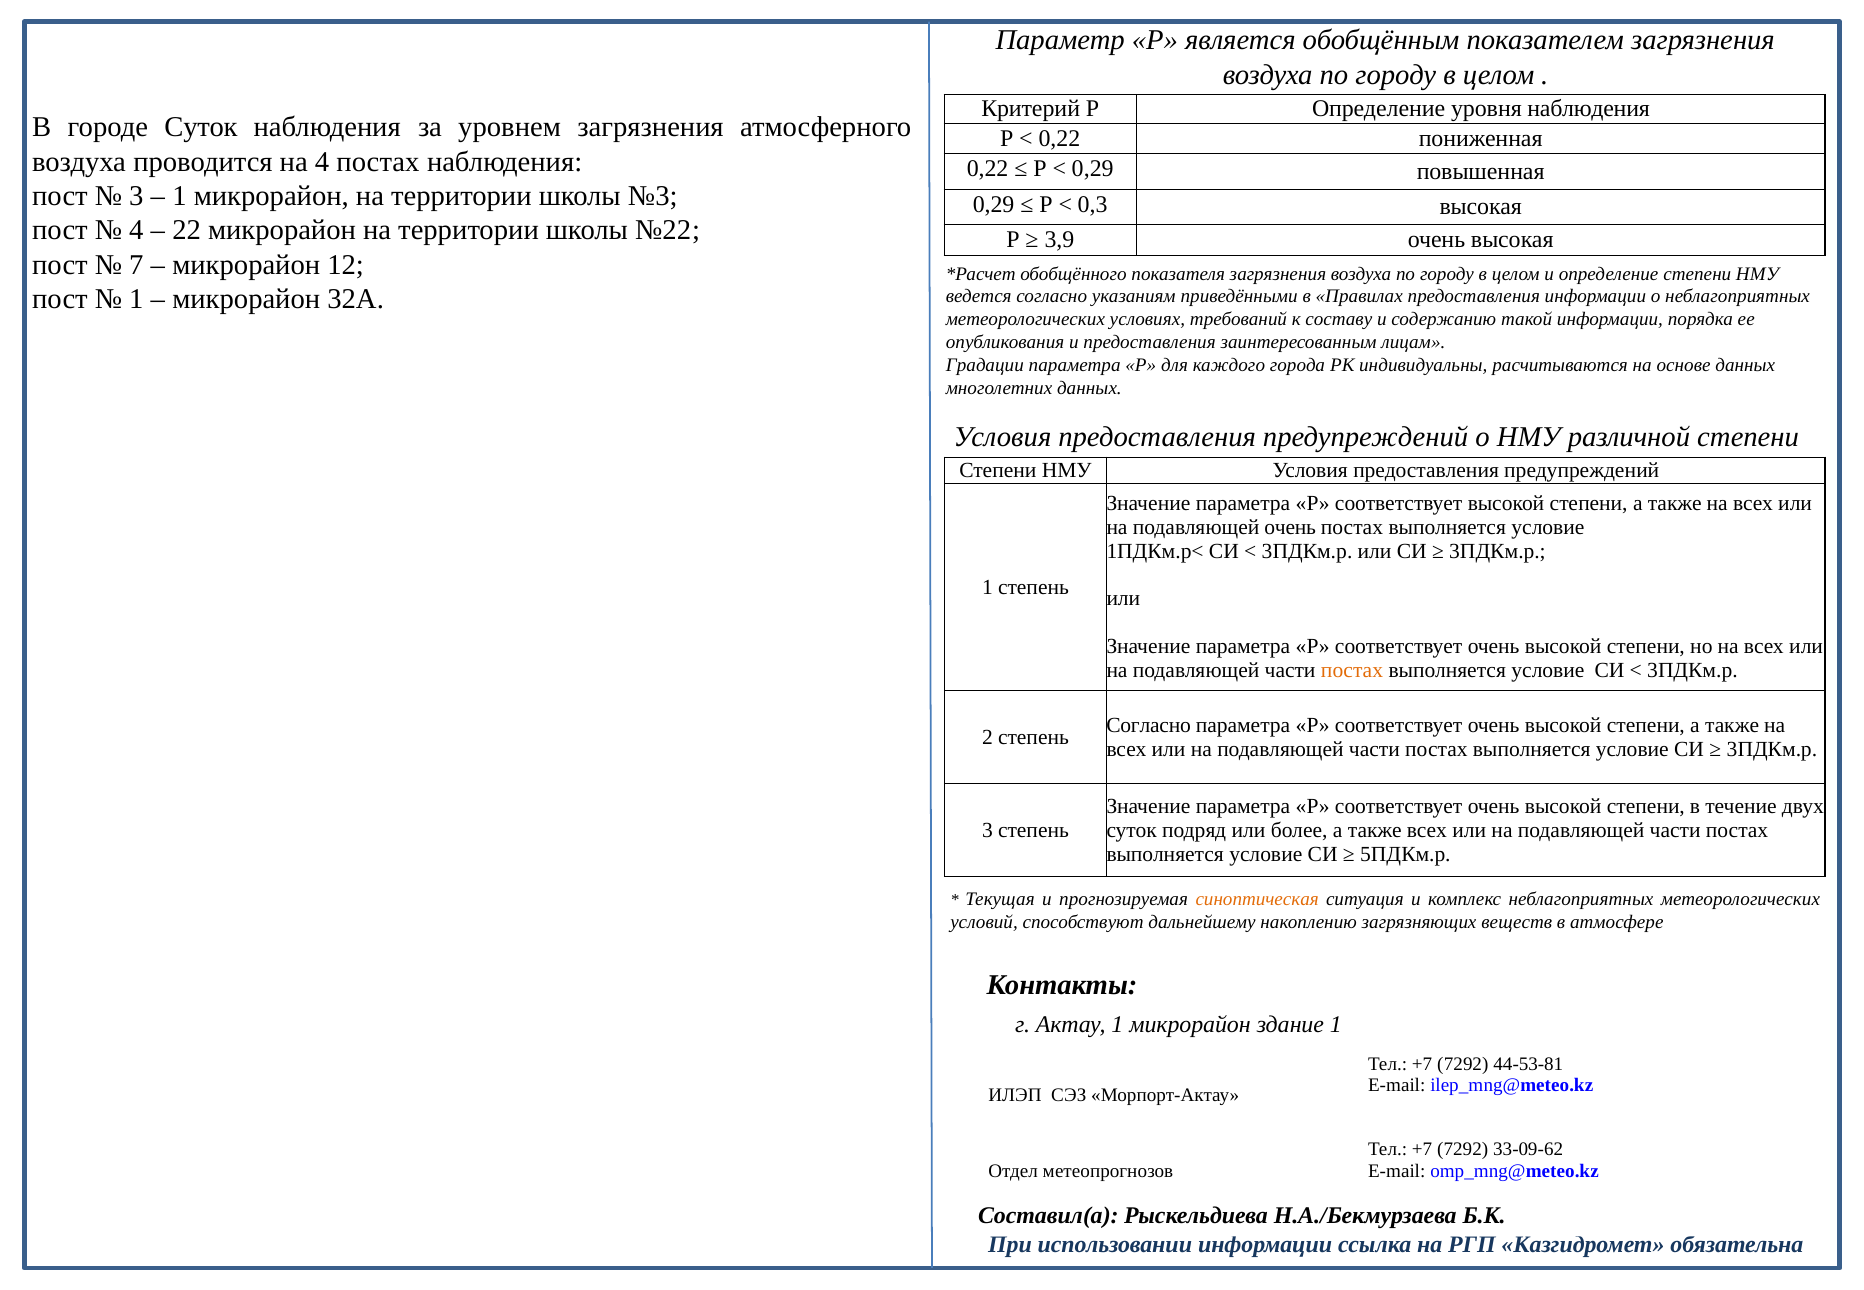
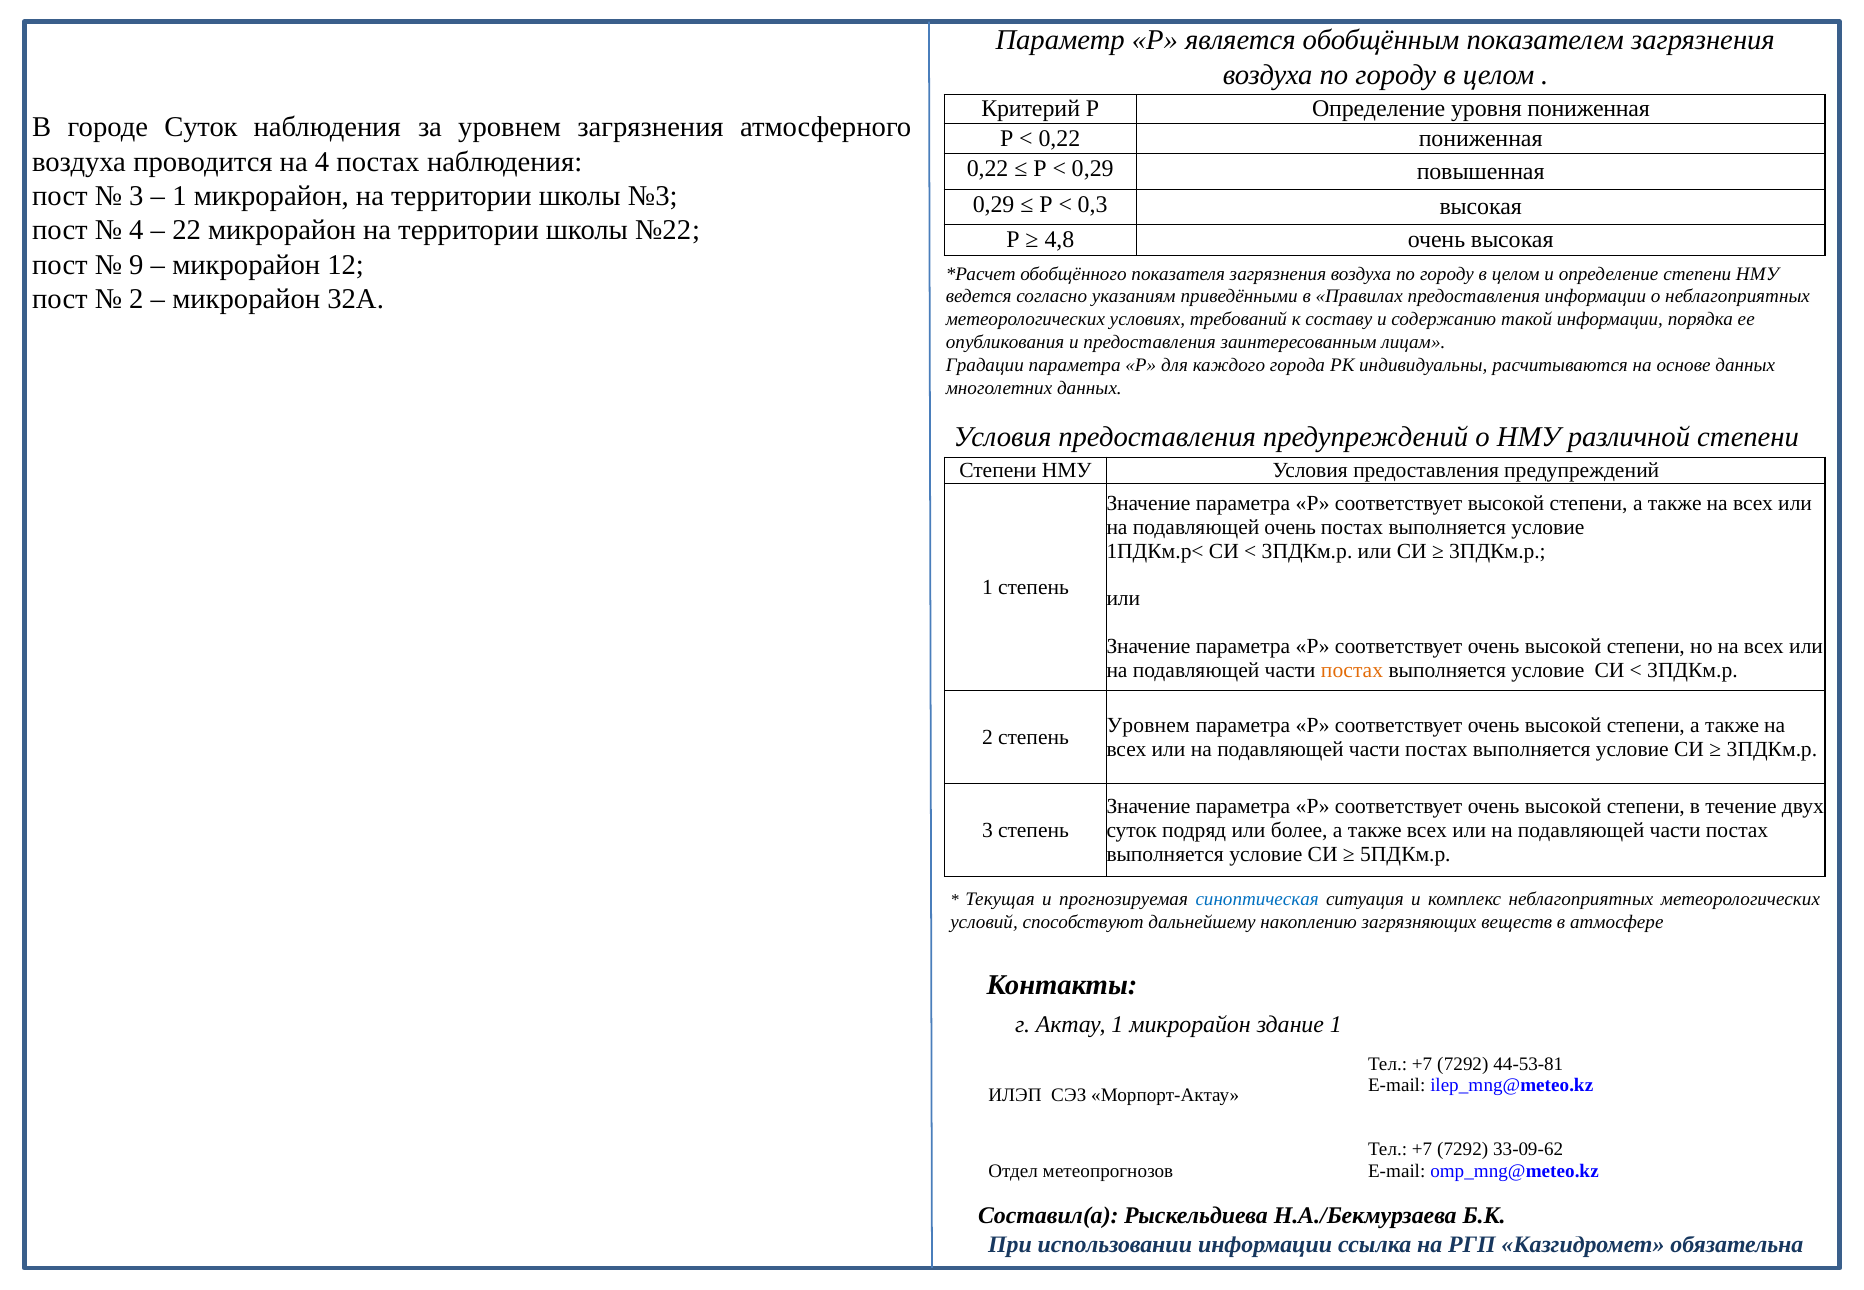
уровня наблюдения: наблюдения -> пониженная
3,9: 3,9 -> 4,8
7: 7 -> 9
1 at (136, 299): 1 -> 2
Согласно at (1149, 725): Согласно -> Уровнем
синоптическая colour: orange -> blue
